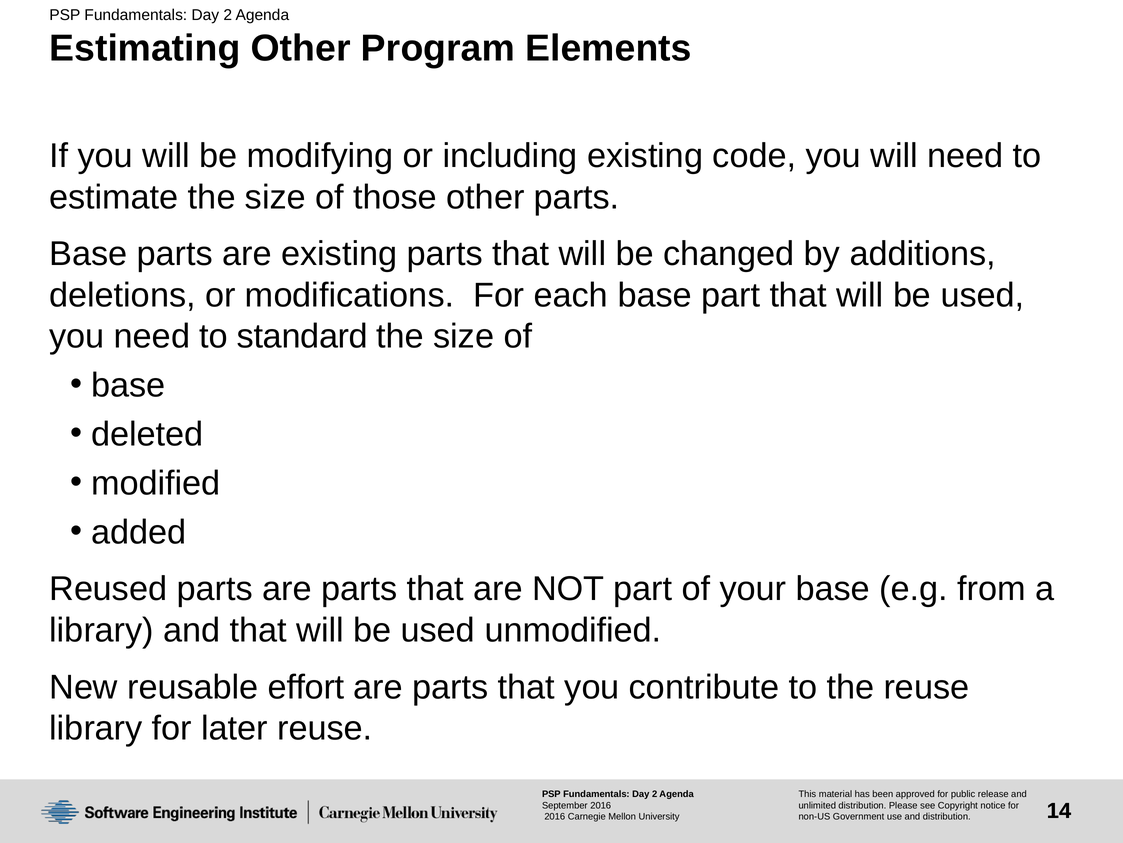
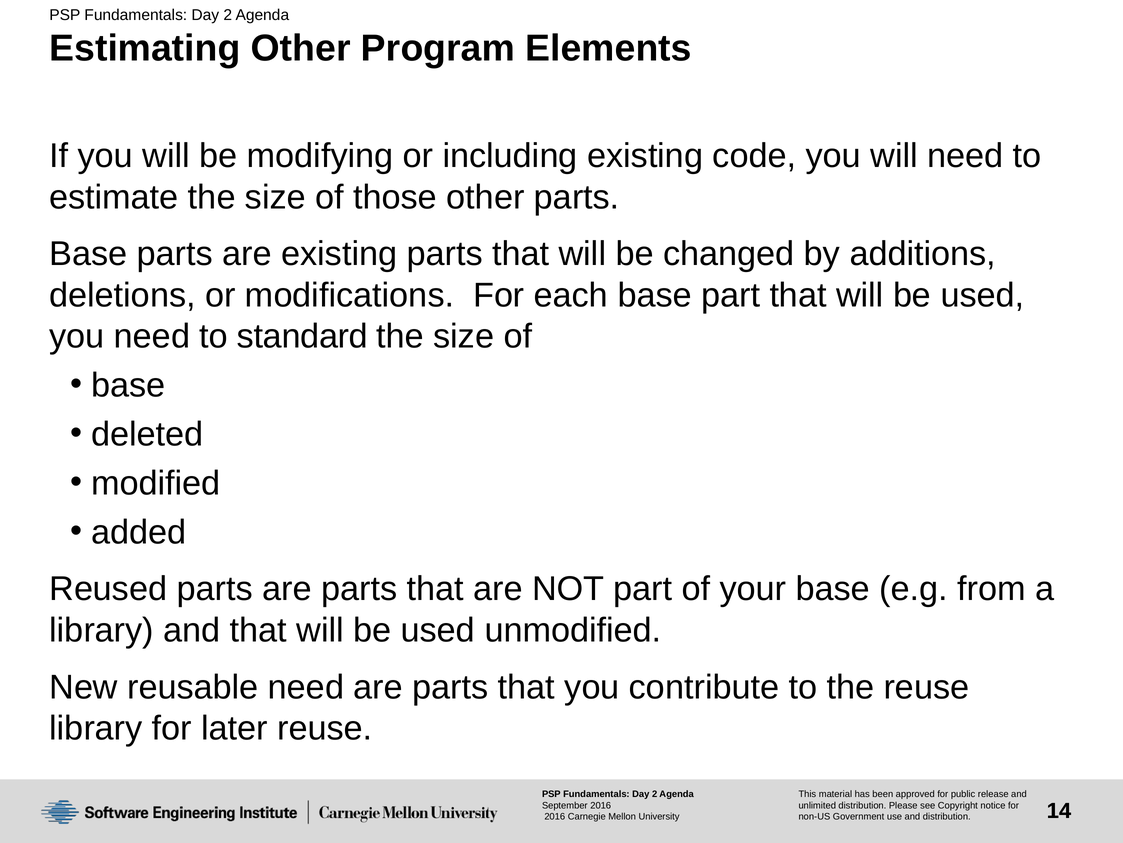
reusable effort: effort -> need
